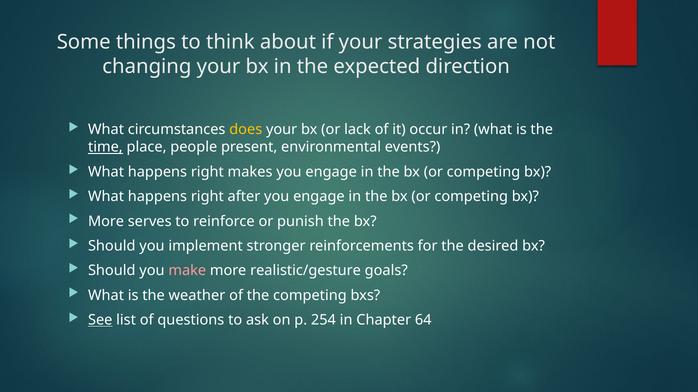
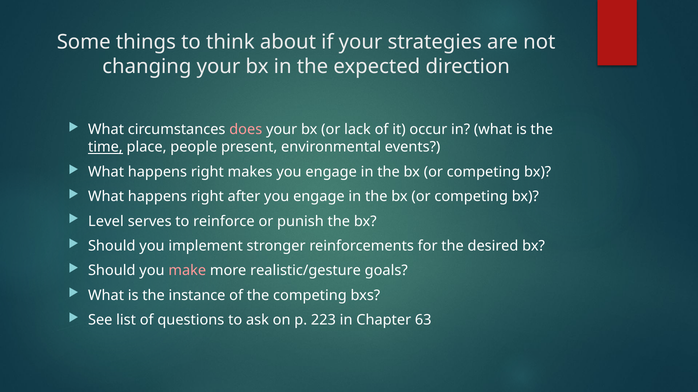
does colour: yellow -> pink
More at (106, 222): More -> Level
weather: weather -> instance
See underline: present -> none
254: 254 -> 223
64: 64 -> 63
